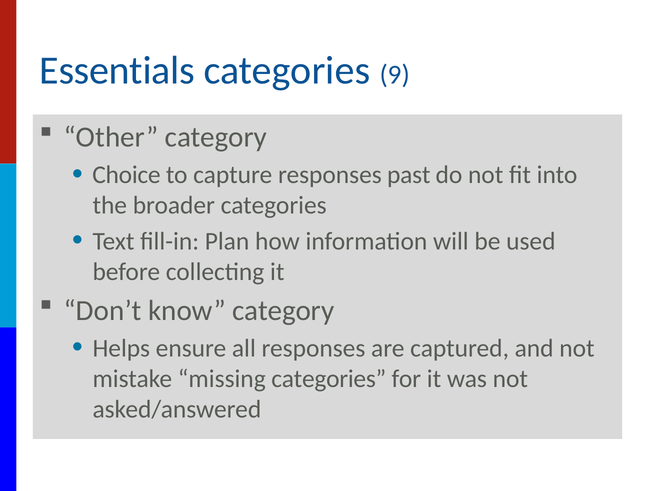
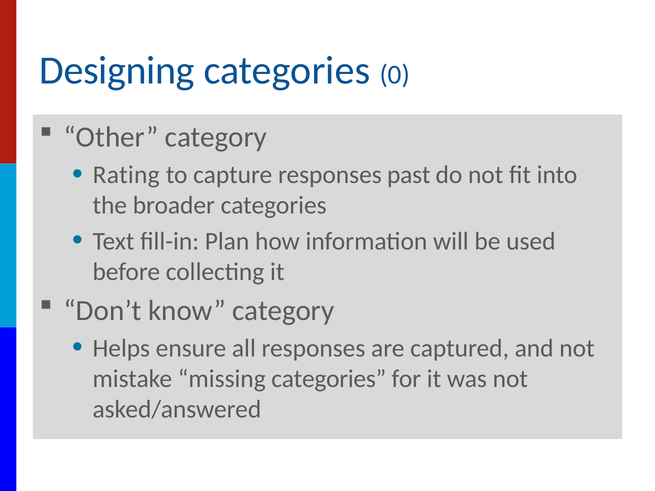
Essentials: Essentials -> Designing
9: 9 -> 0
Choice: Choice -> Rating
